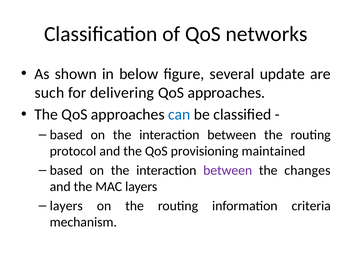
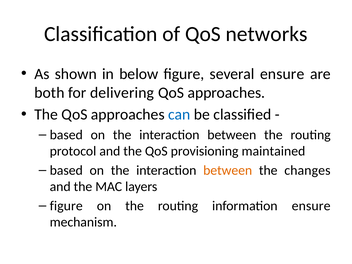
several update: update -> ensure
such: such -> both
between at (228, 170) colour: purple -> orange
layers at (66, 206): layers -> figure
information criteria: criteria -> ensure
